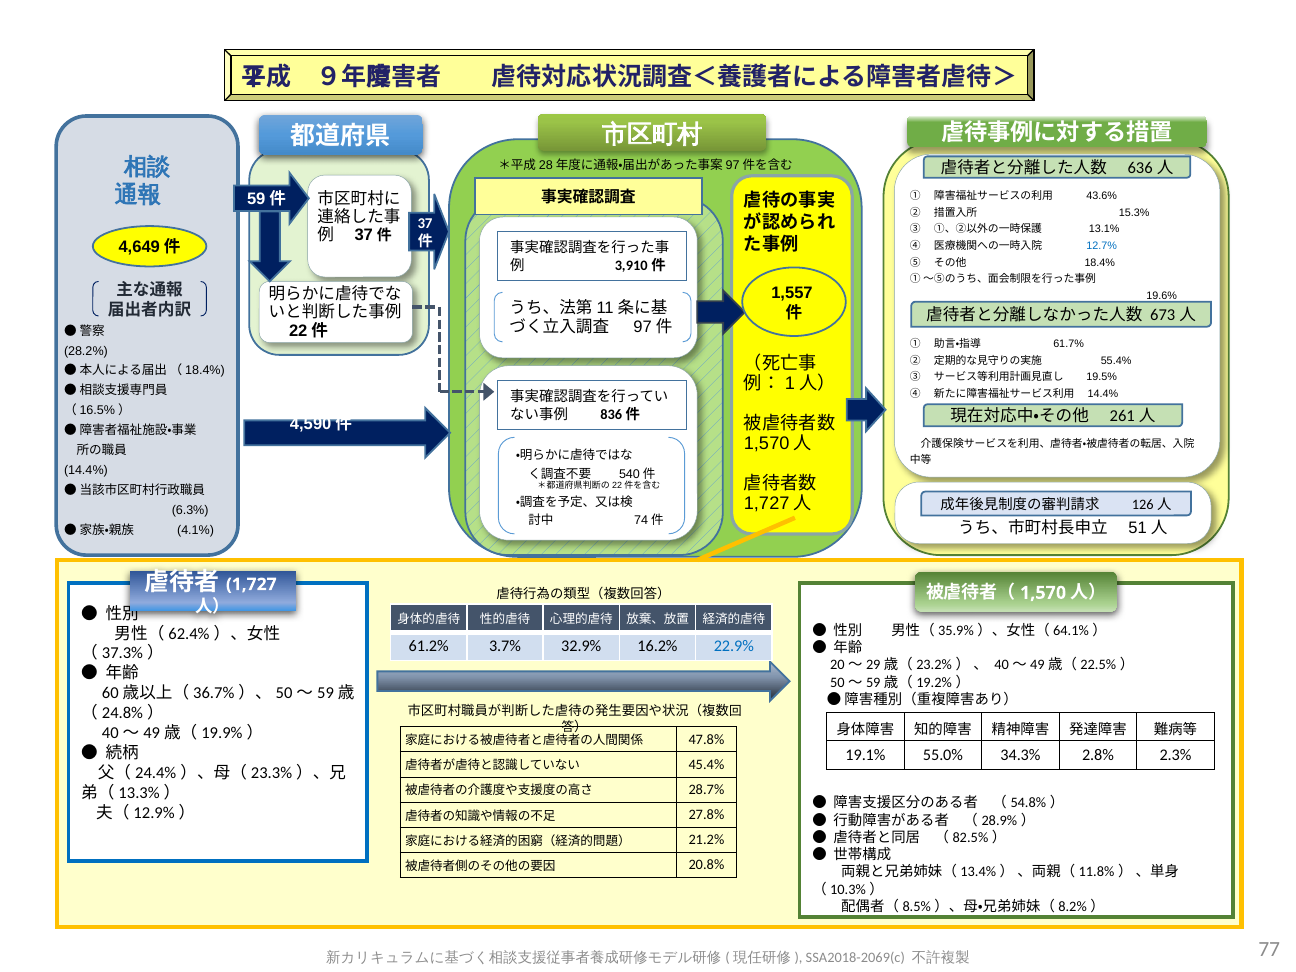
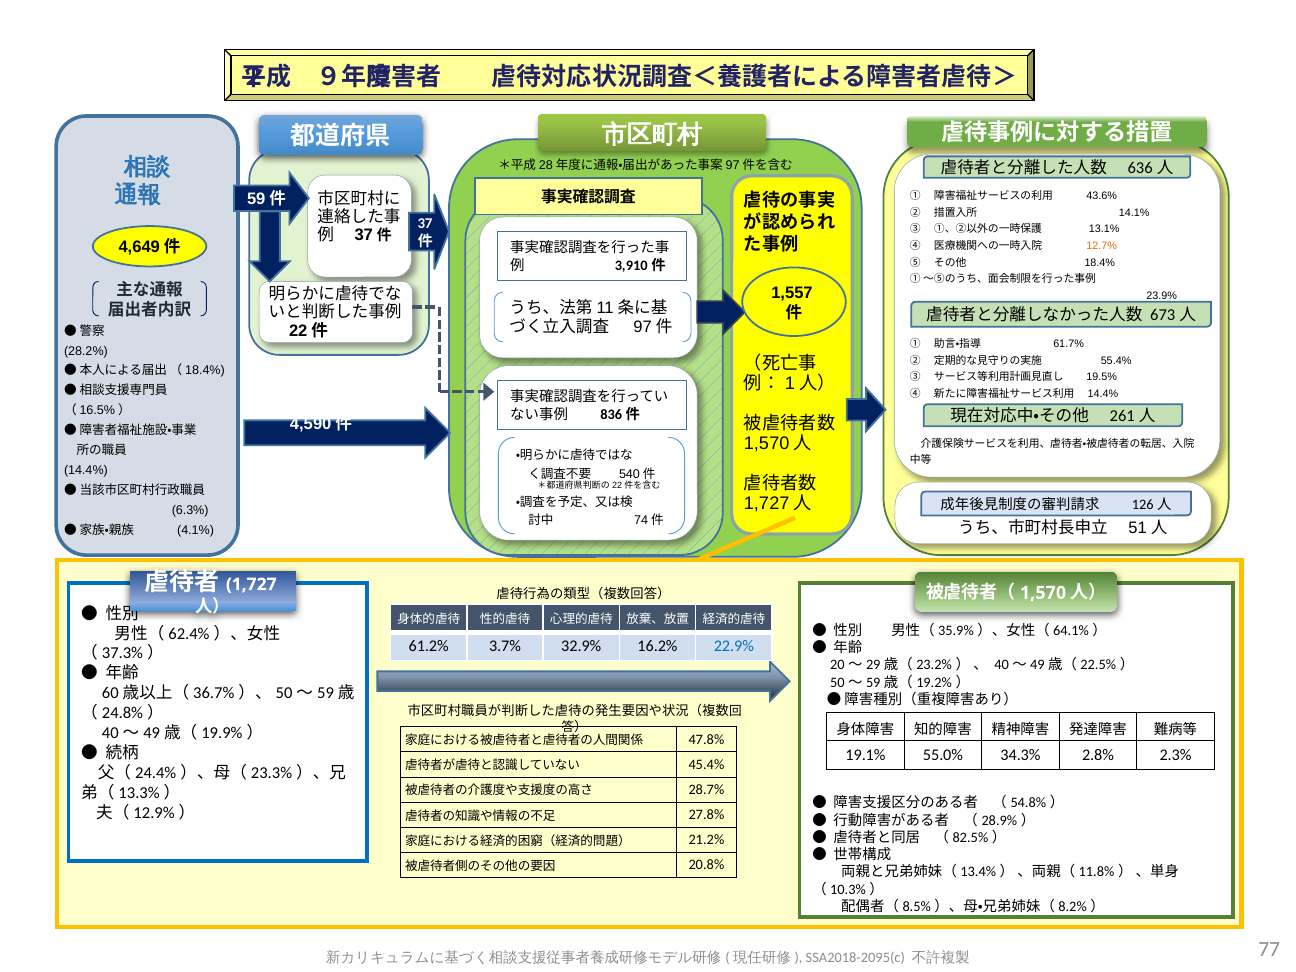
15.3%: 15.3% -> 14.1%
12.7% colour: blue -> orange
19.6%: 19.6% -> 23.9%
SSA2018-2069(c: SSA2018-2069(c -> SSA2018-2095(c
